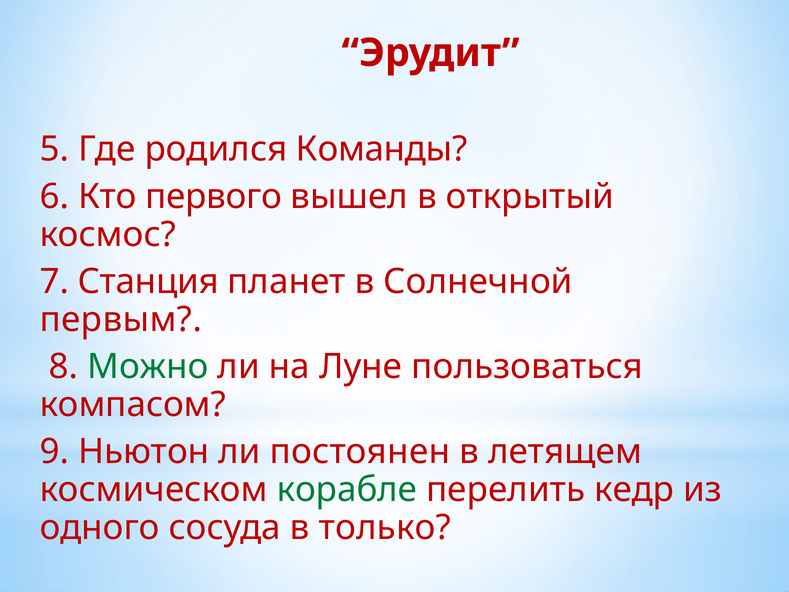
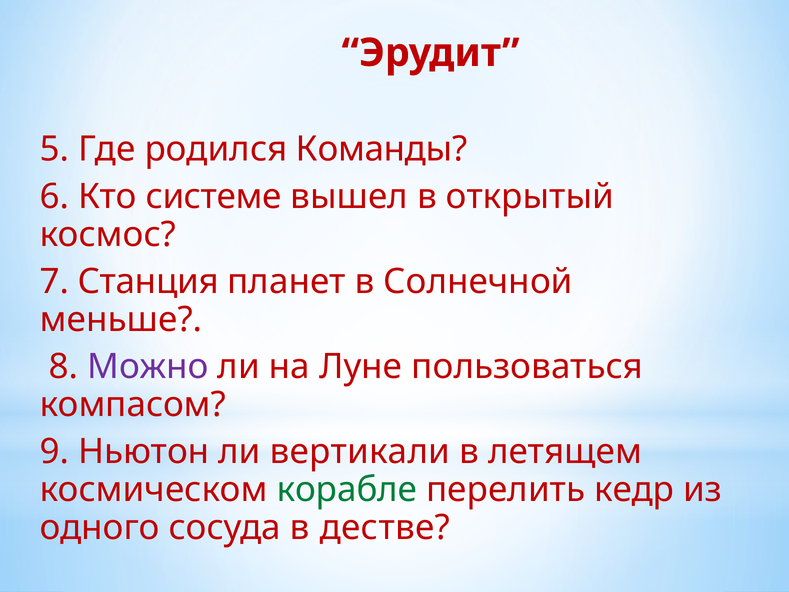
первого: первого -> системе
первым: первым -> меньше
Можно colour: green -> purple
постоянен: постоянен -> вертикали
только: только -> дестве
